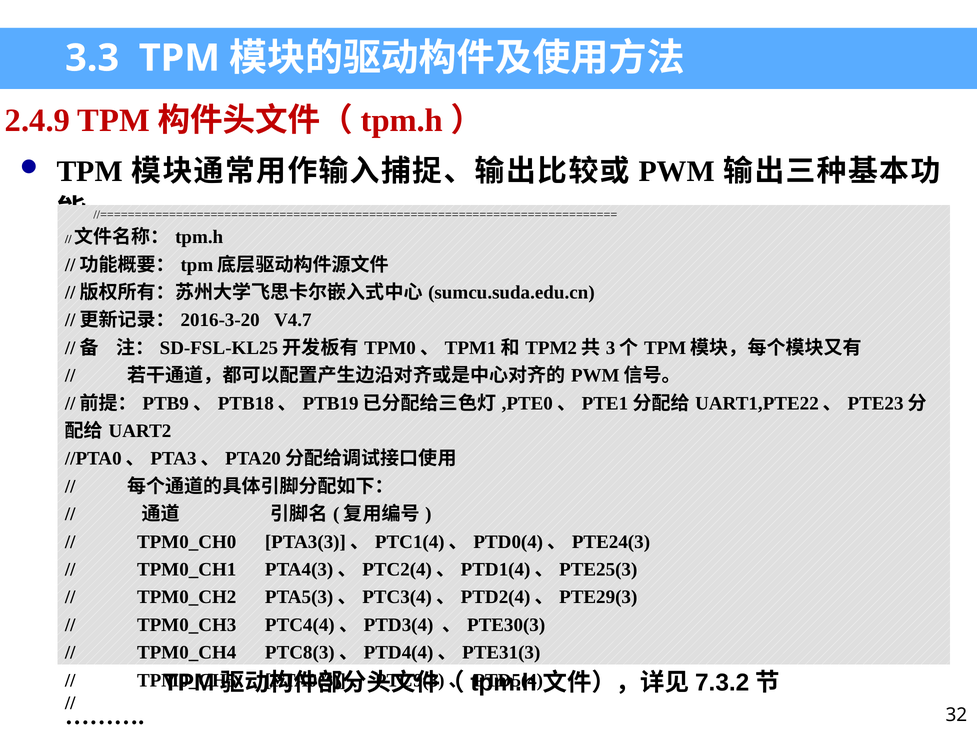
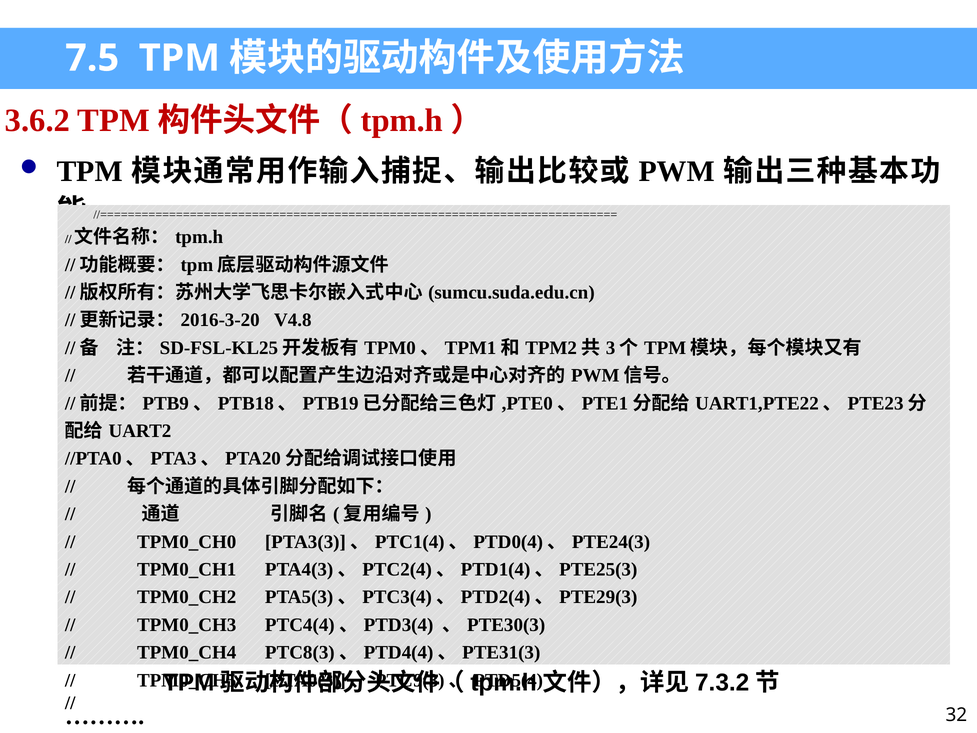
3.3: 3.3 -> 7.5
2.4.9: 2.4.9 -> 3.6.2
V4.7: V4.7 -> V4.8
